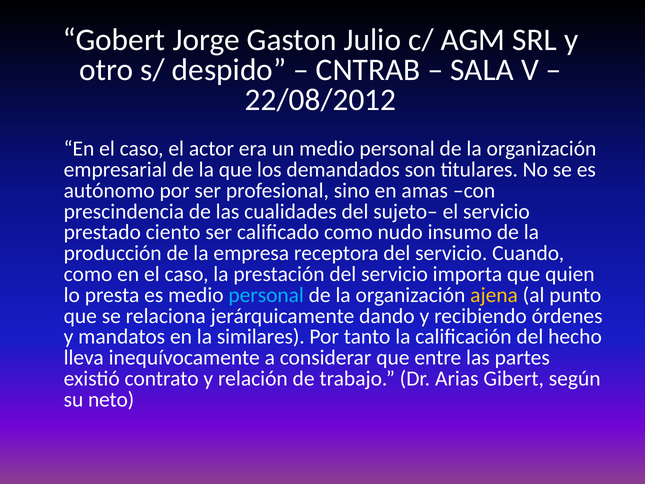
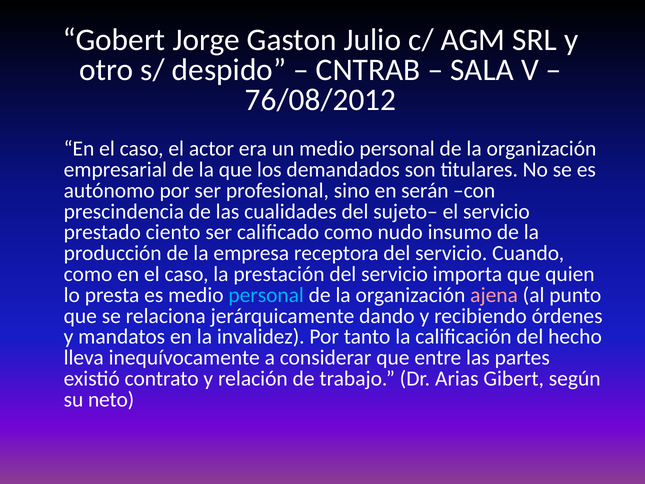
22/08/2012: 22/08/2012 -> 76/08/2012
amas: amas -> serán
ajena colour: yellow -> pink
similares: similares -> invalidez
